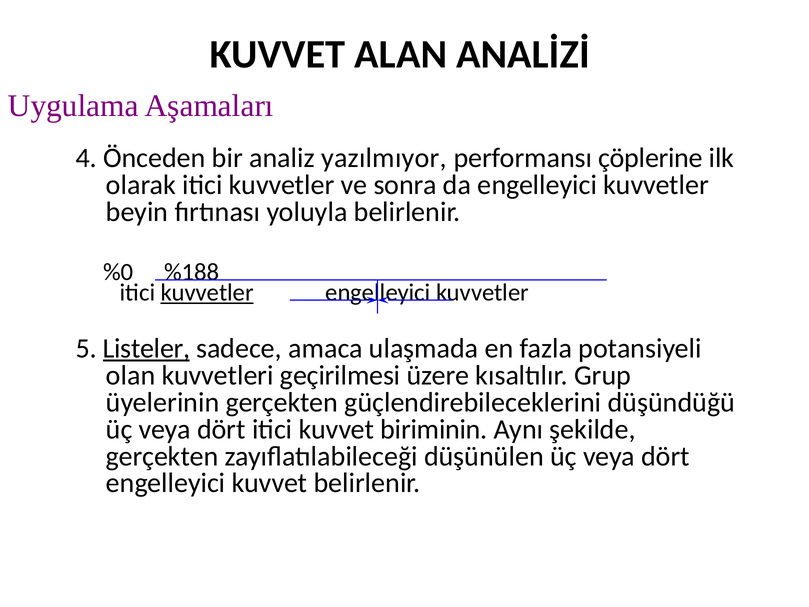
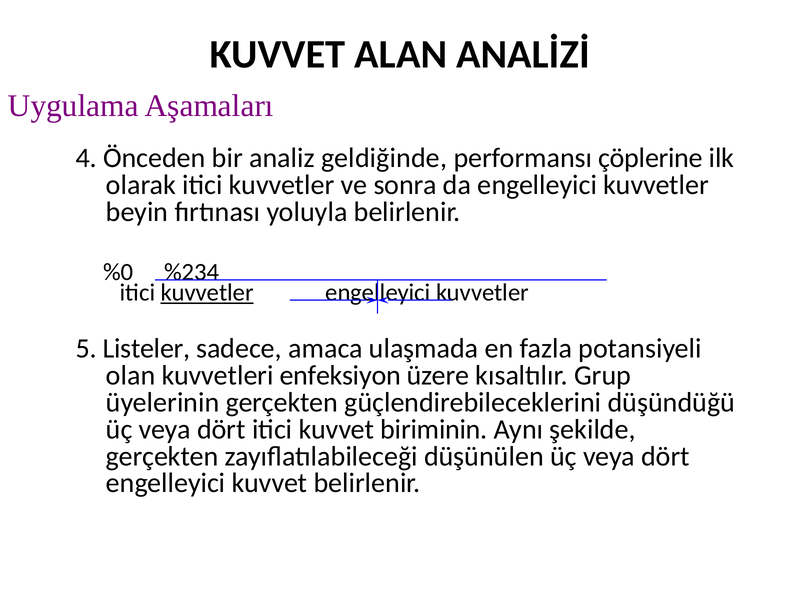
yazılmıyor: yazılmıyor -> geldiğinde
%188: %188 -> %234
Listeler underline: present -> none
geçirilmesi: geçirilmesi -> enfeksiyon
